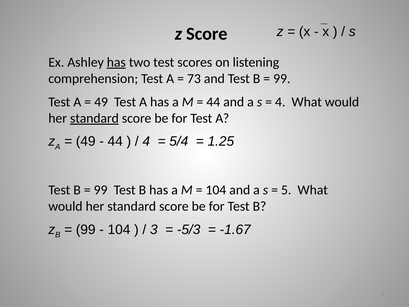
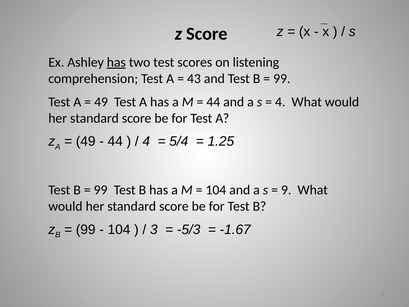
73: 73 -> 43
standard at (94, 118) underline: present -> none
5 at (286, 190): 5 -> 9
